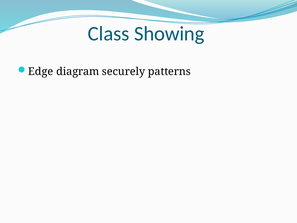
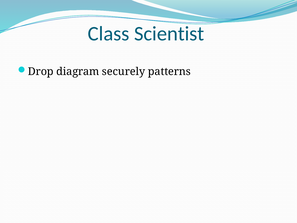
Showing: Showing -> Scientist
Edge: Edge -> Drop
